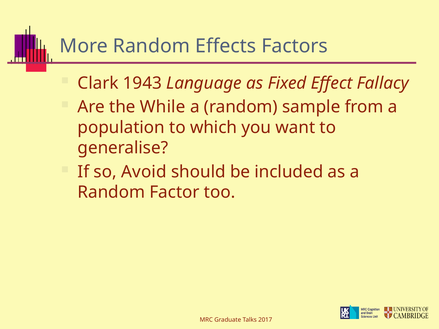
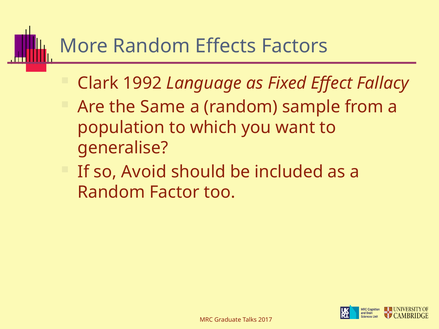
1943: 1943 -> 1992
While: While -> Same
